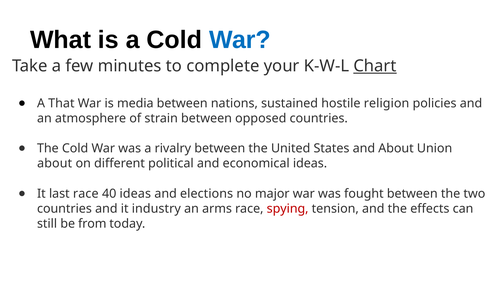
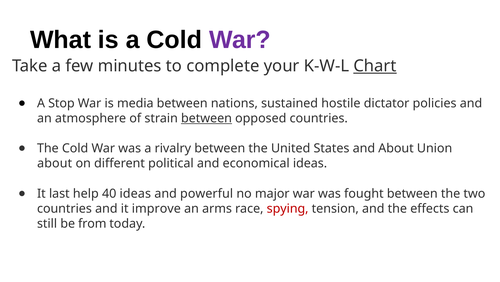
War at (240, 40) colour: blue -> purple
That: That -> Stop
religion: religion -> dictator
between at (206, 118) underline: none -> present
last race: race -> help
elections: elections -> powerful
industry: industry -> improve
